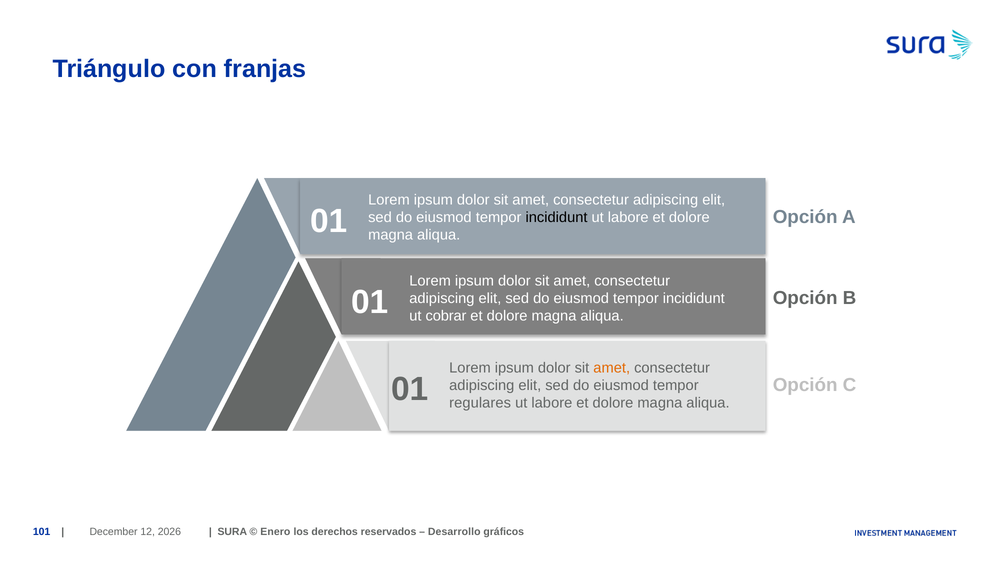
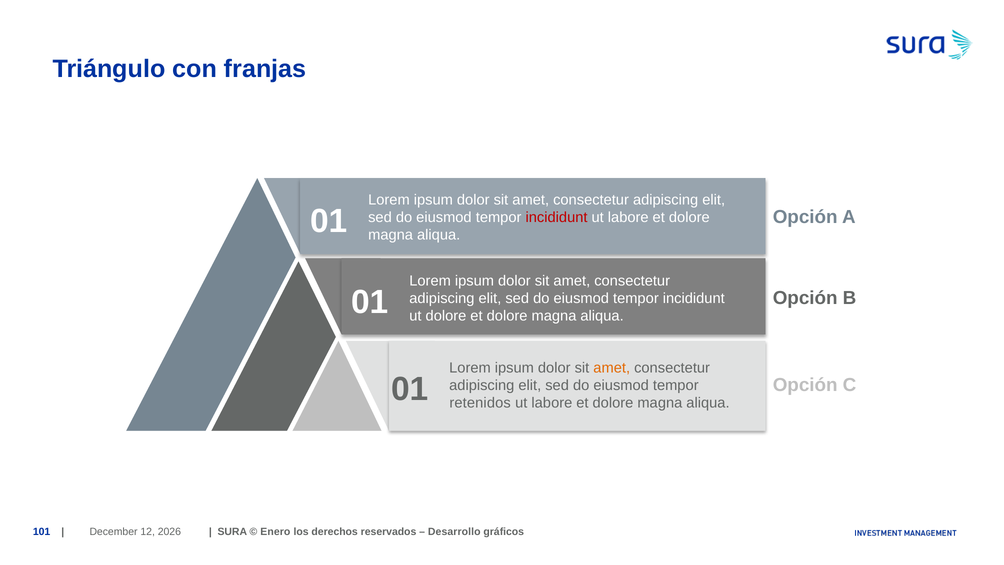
incididunt at (557, 217) colour: black -> red
ut cobrar: cobrar -> dolore
regulares: regulares -> retenidos
